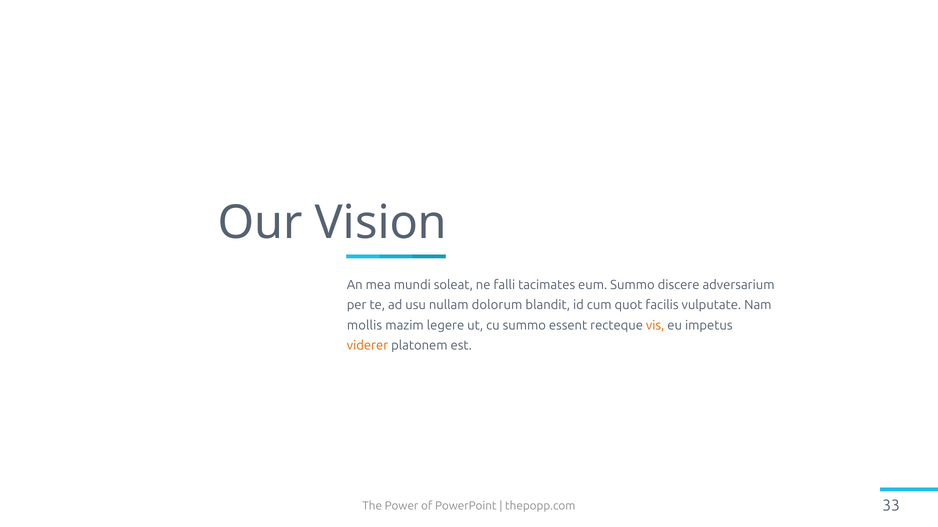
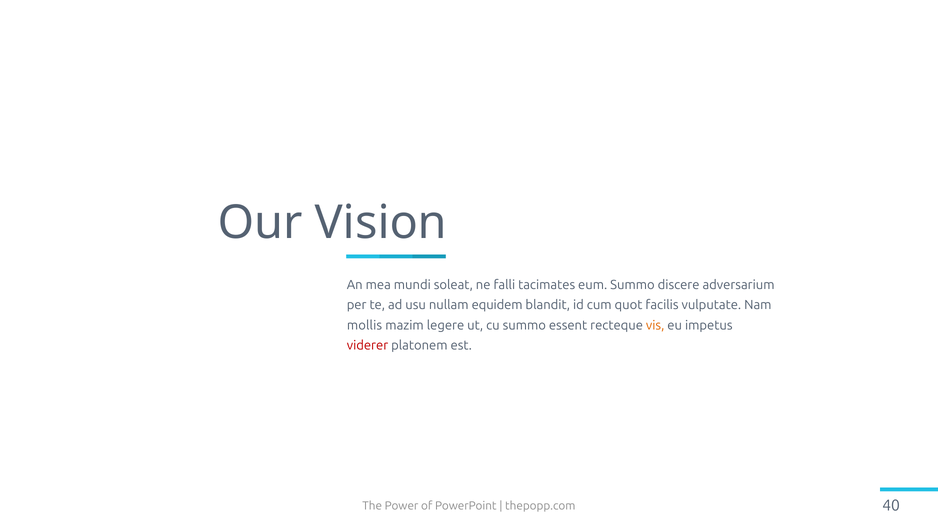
dolorum: dolorum -> equidem
viderer colour: orange -> red
33: 33 -> 40
